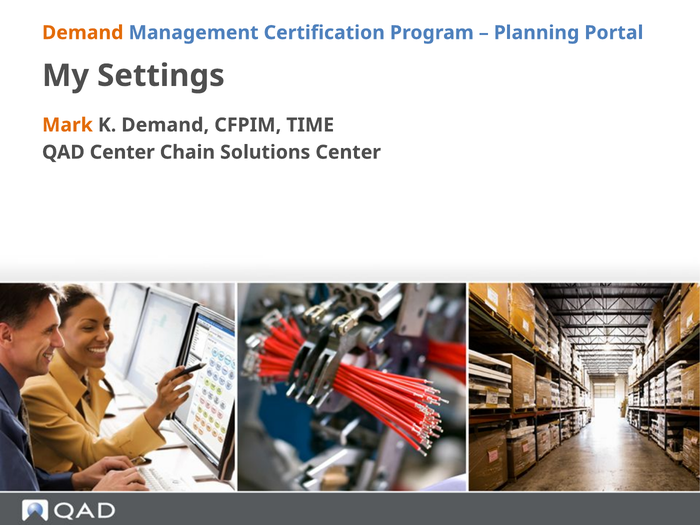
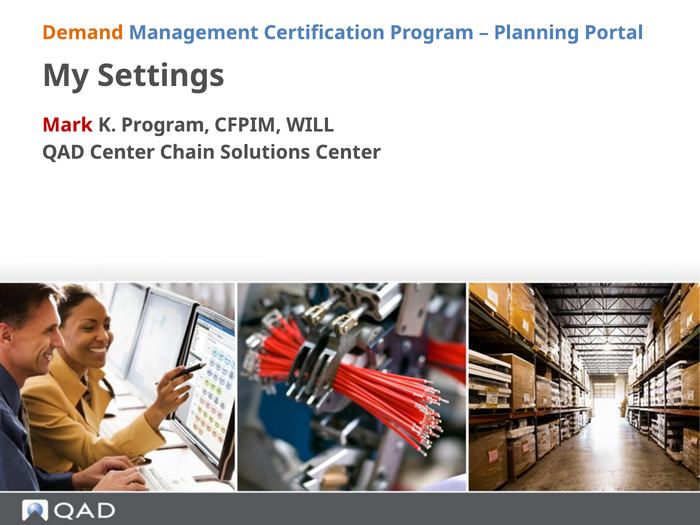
Mark colour: orange -> red
K Demand: Demand -> Program
TIME: TIME -> WILL
